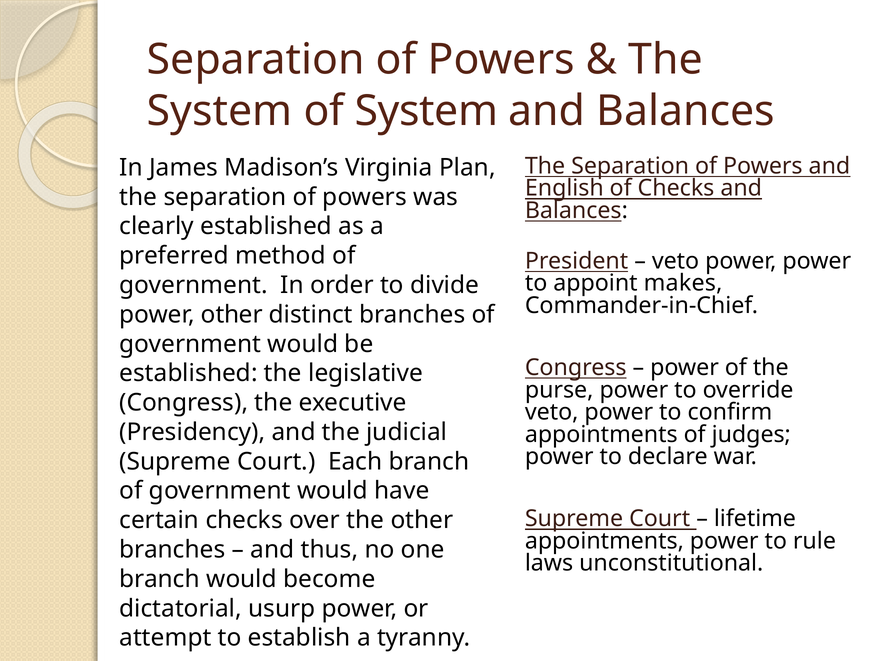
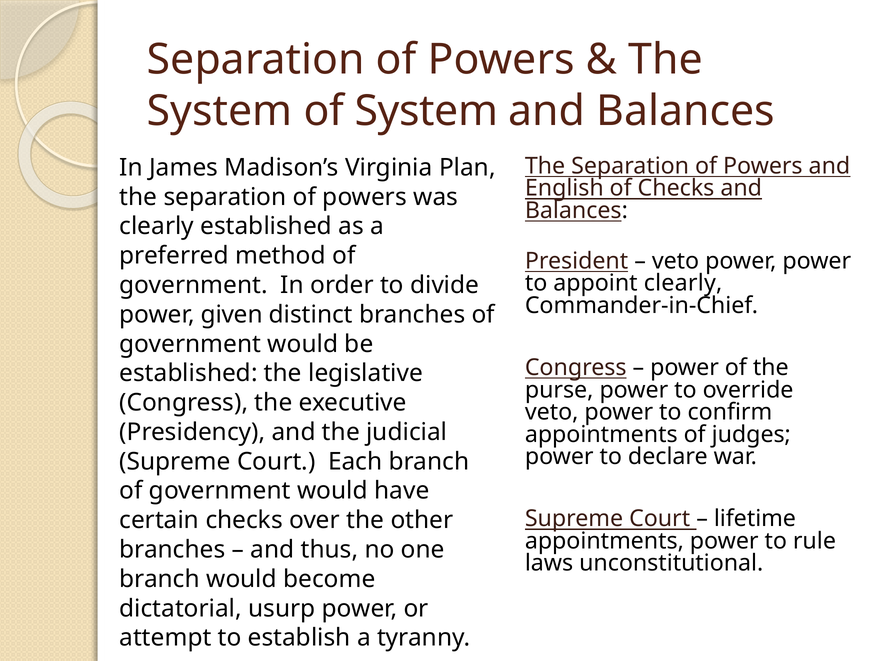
appoint makes: makes -> clearly
power other: other -> given
